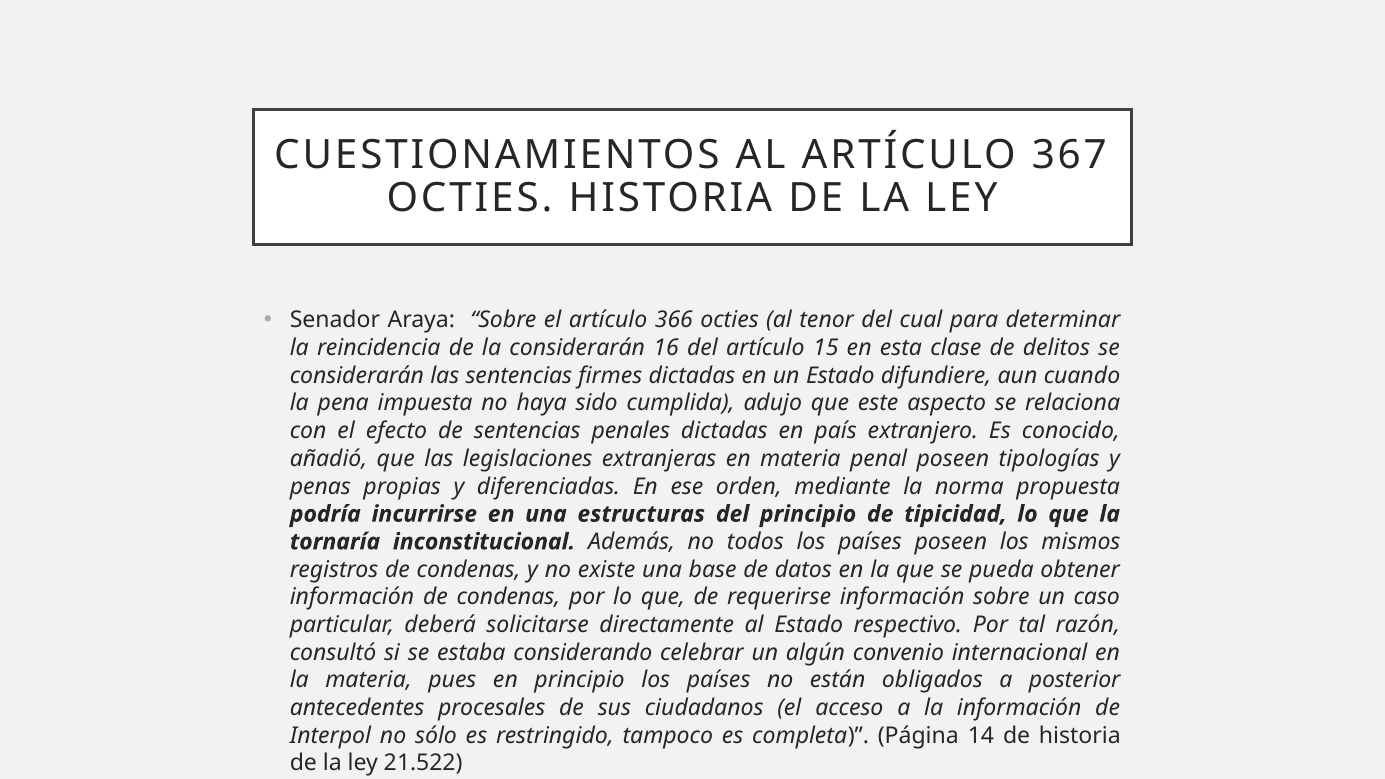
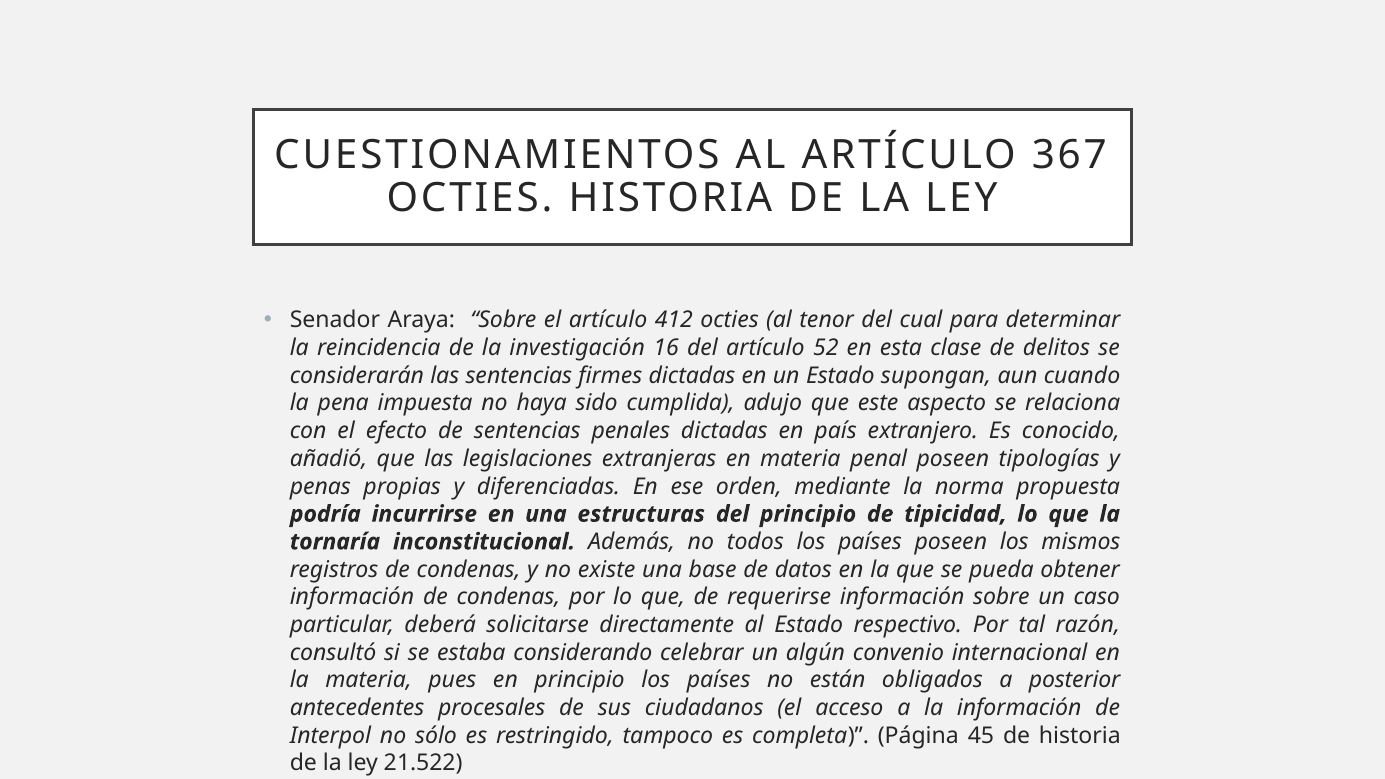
366: 366 -> 412
la considerarán: considerarán -> investigación
15: 15 -> 52
difundiere: difundiere -> supongan
14: 14 -> 45
